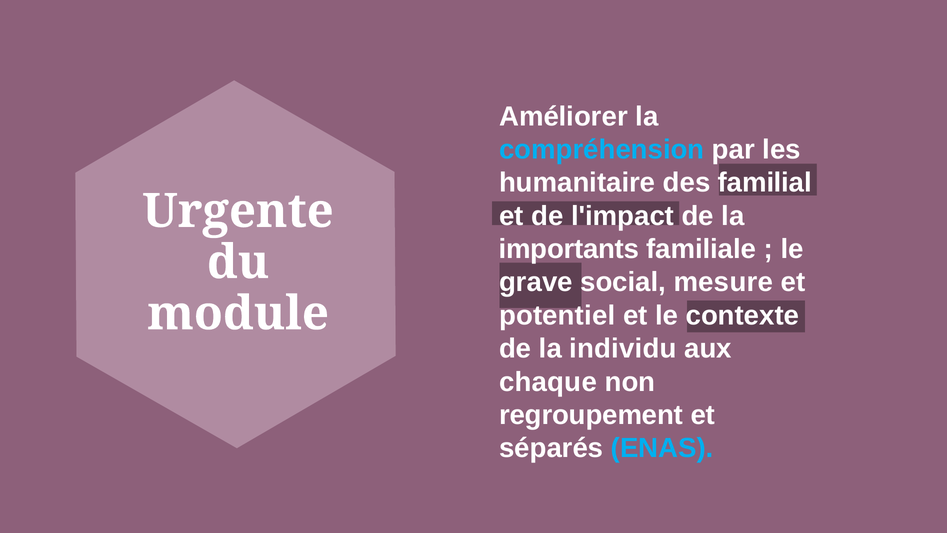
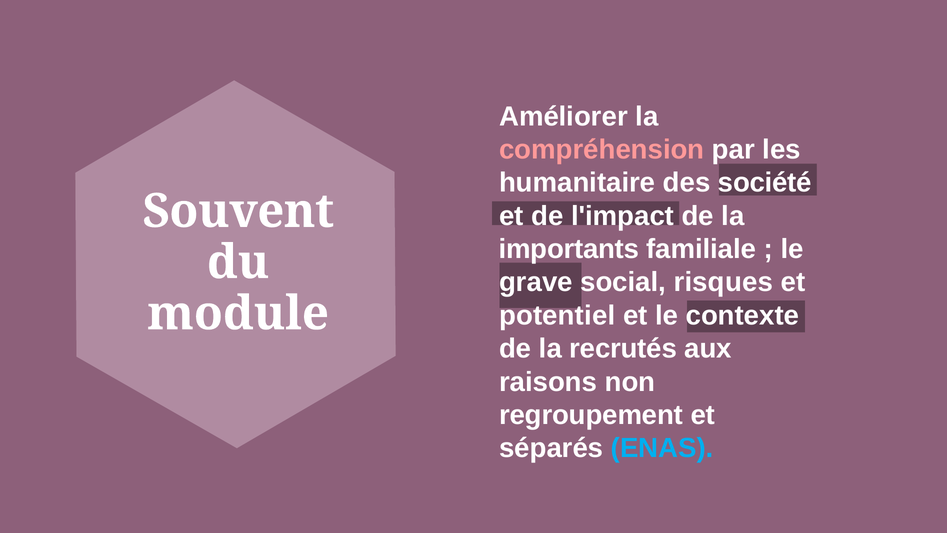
compréhension colour: light blue -> pink
familial: familial -> société
Urgente: Urgente -> Souvent
mesure: mesure -> risques
individu: individu -> recrutés
chaque: chaque -> raisons
